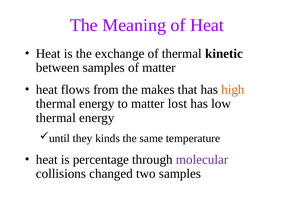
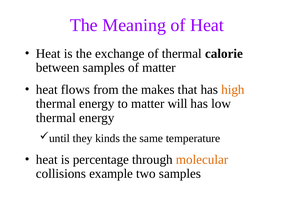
kinetic: kinetic -> calorie
lost: lost -> will
molecular colour: purple -> orange
changed: changed -> example
